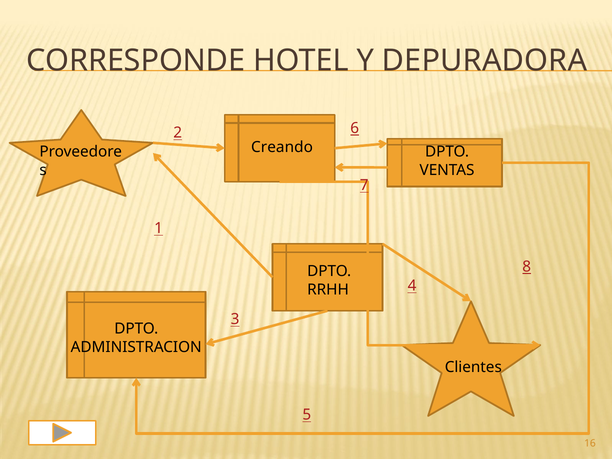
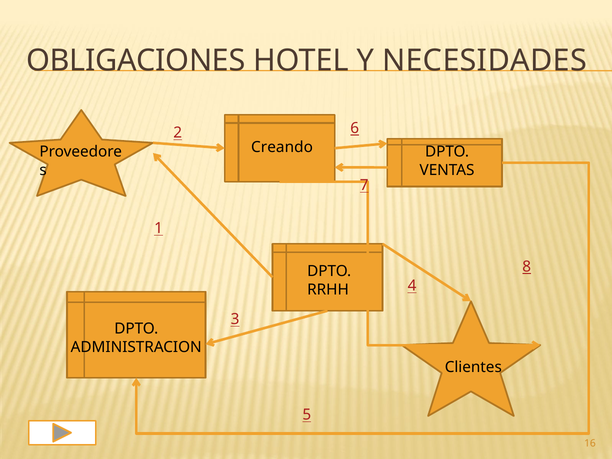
CORRESPONDE: CORRESPONDE -> OBLIGACIONES
DEPURADORA: DEPURADORA -> NECESIDADES
